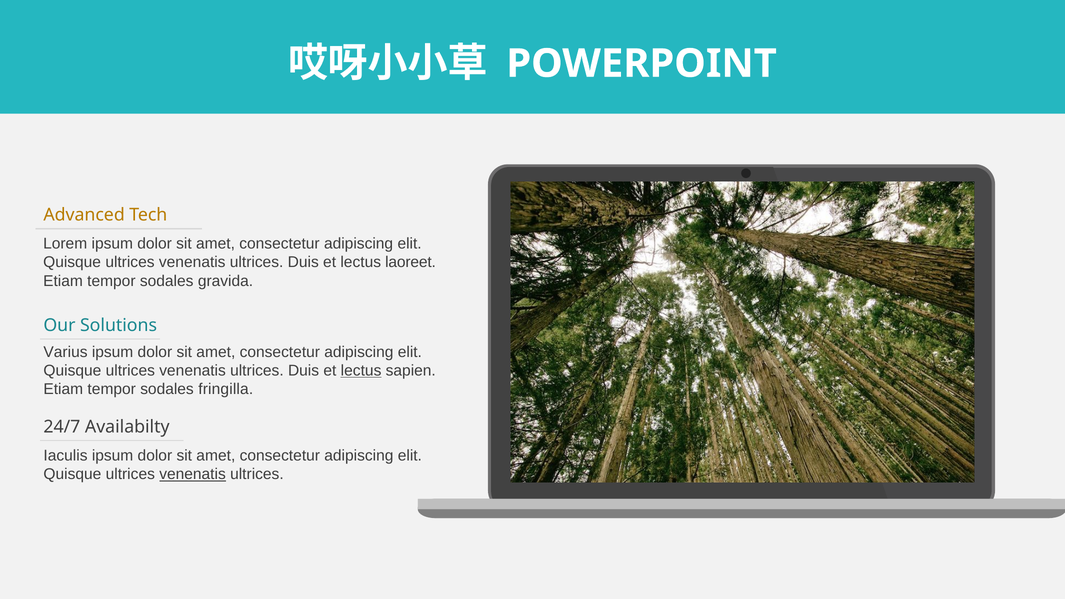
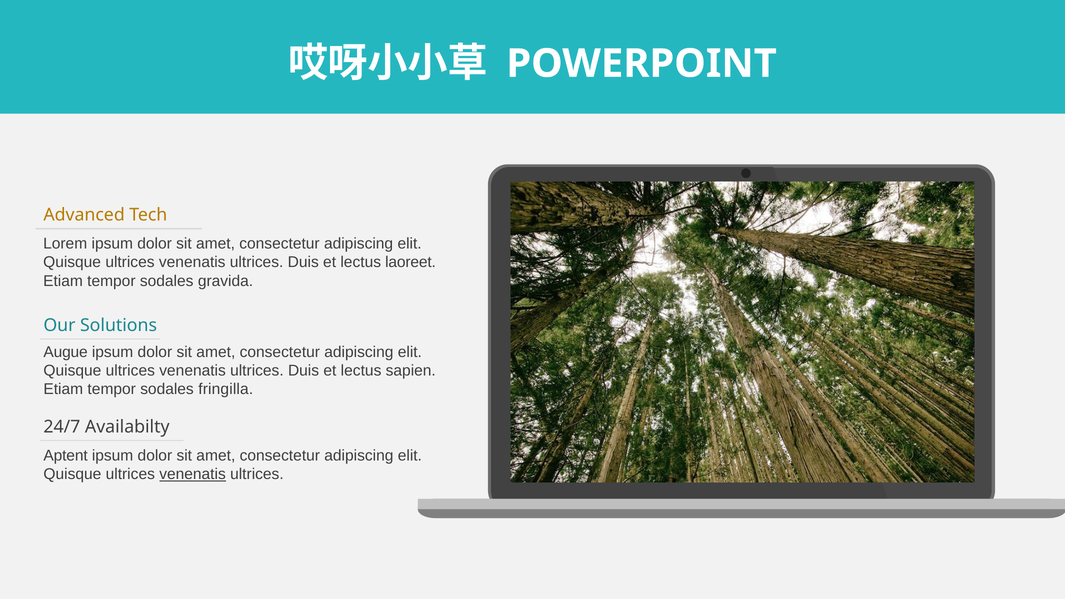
Varius: Varius -> Augue
lectus at (361, 371) underline: present -> none
Iaculis: Iaculis -> Aptent
